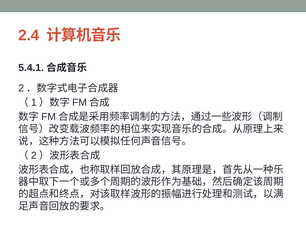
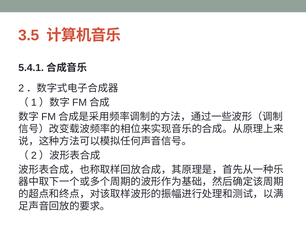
2.4: 2.4 -> 3.5
